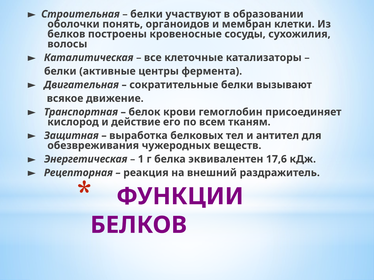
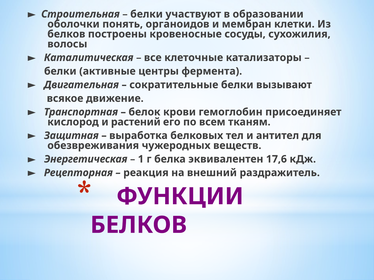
действие: действие -> растений
